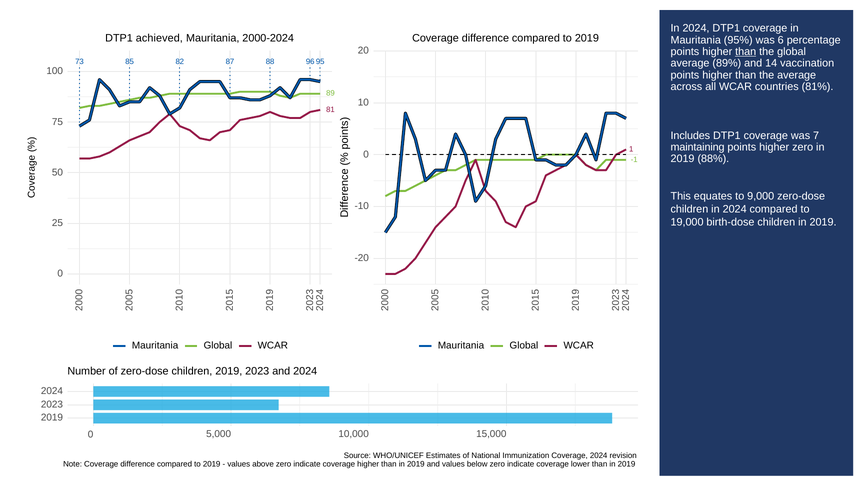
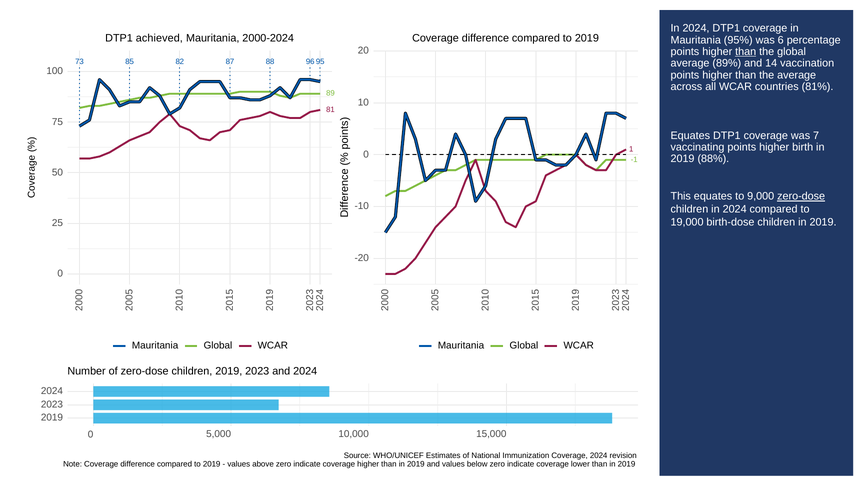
Includes at (690, 136): Includes -> Equates
maintaining: maintaining -> vaccinating
higher zero: zero -> birth
zero-dose at (801, 196) underline: none -> present
